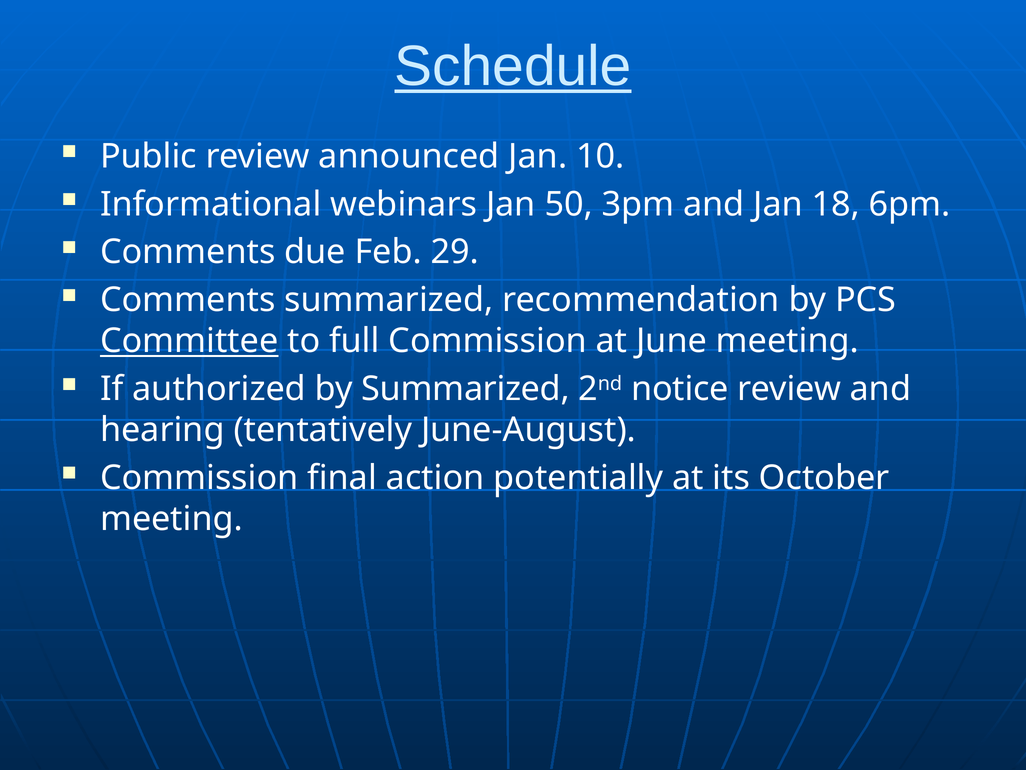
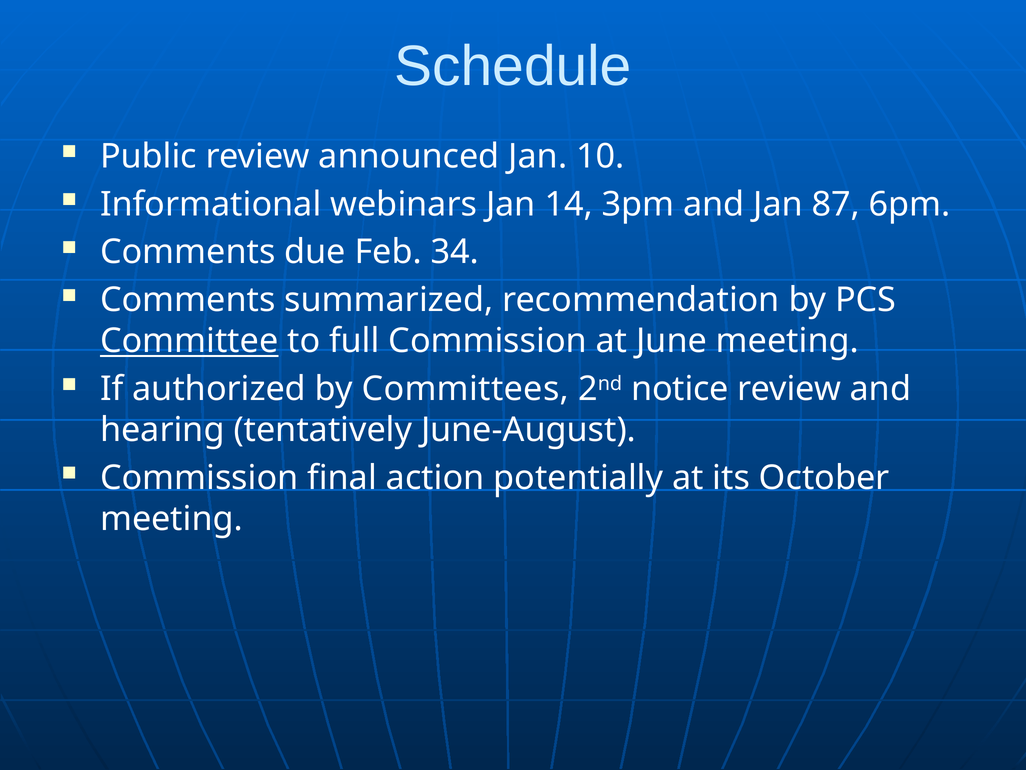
Schedule underline: present -> none
50: 50 -> 14
18: 18 -> 87
29: 29 -> 34
by Summarized: Summarized -> Committees
